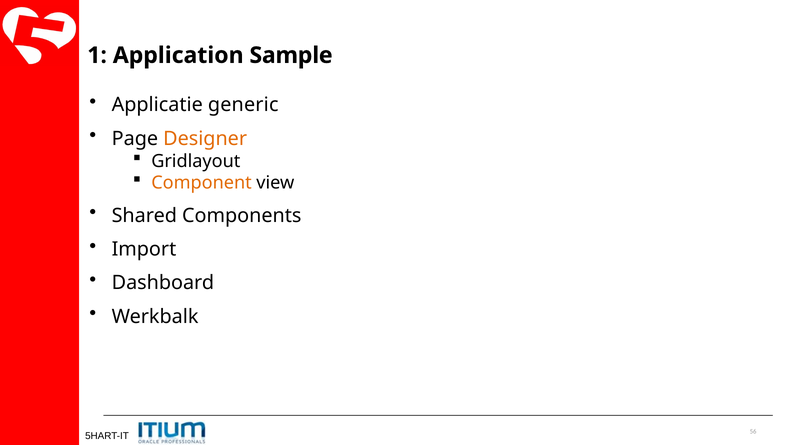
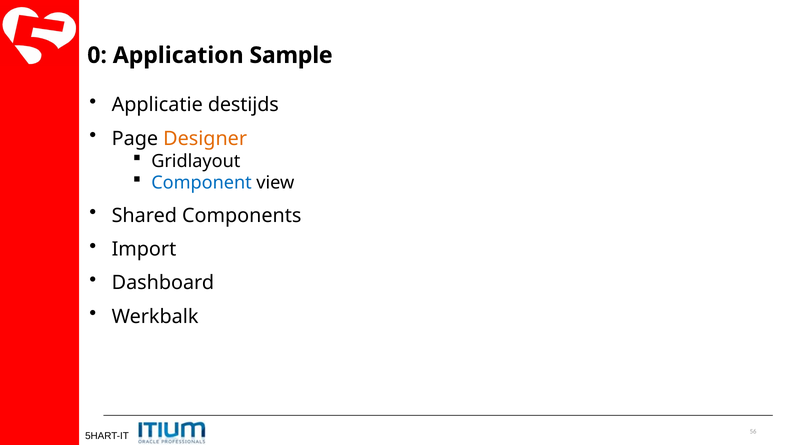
1: 1 -> 0
generic: generic -> destijds
Component colour: orange -> blue
